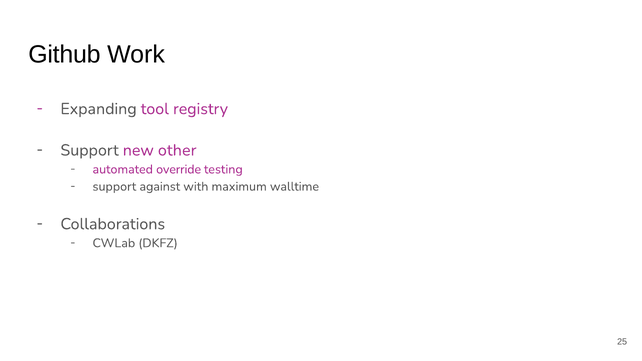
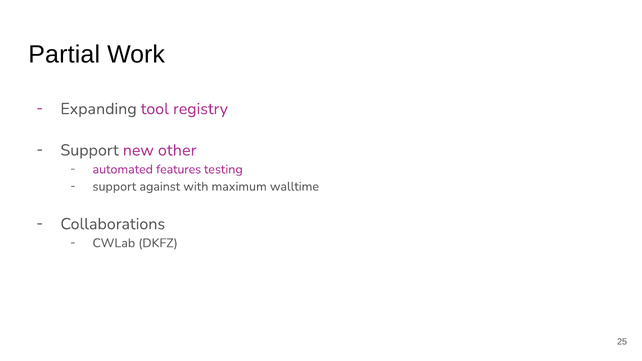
Github: Github -> Partial
override: override -> features
